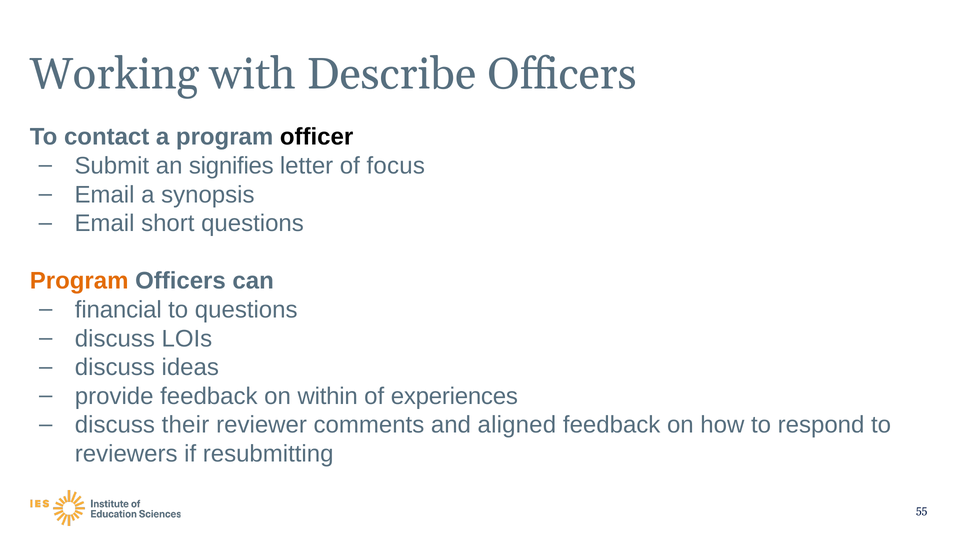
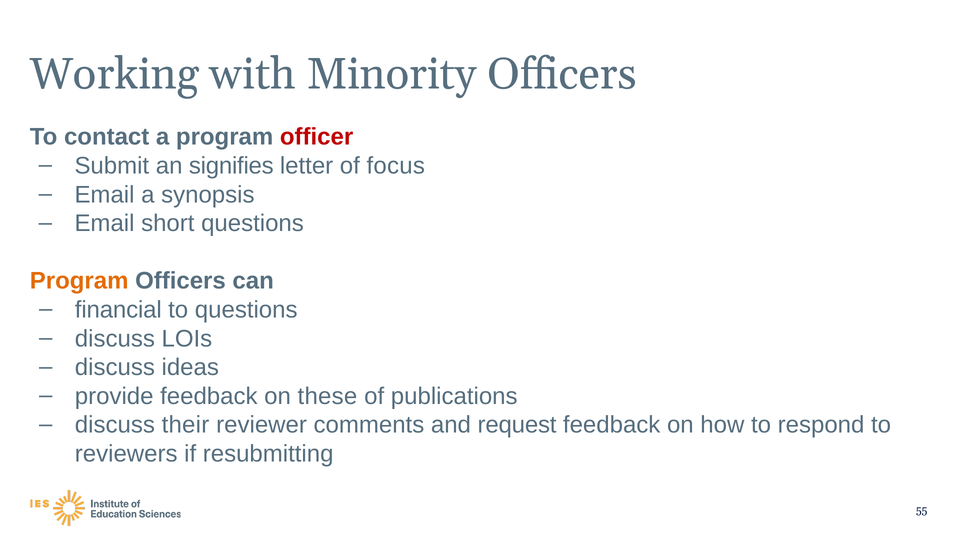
Describe: Describe -> Minority
officer colour: black -> red
within: within -> these
experiences: experiences -> publications
aligned: aligned -> request
